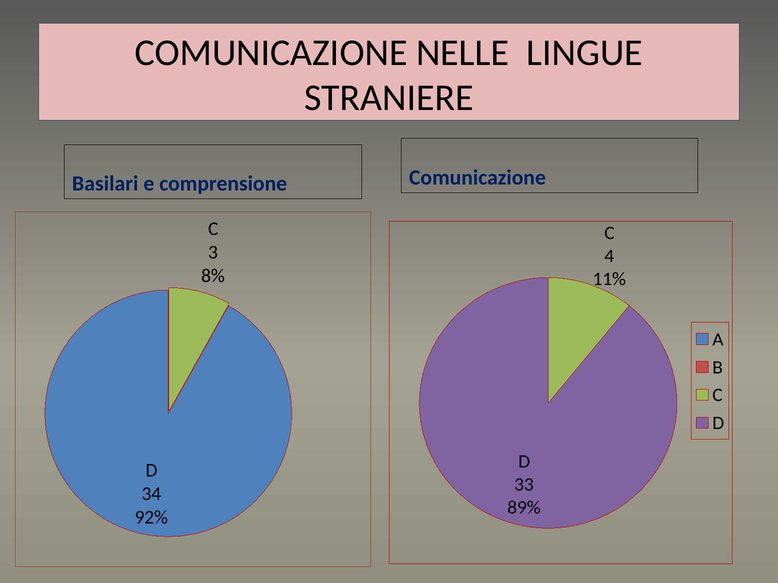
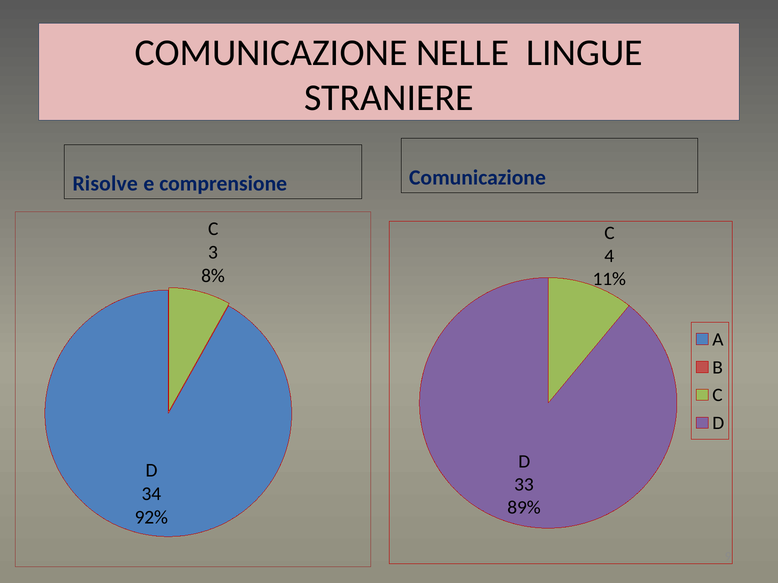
Basilari: Basilari -> Risolve
